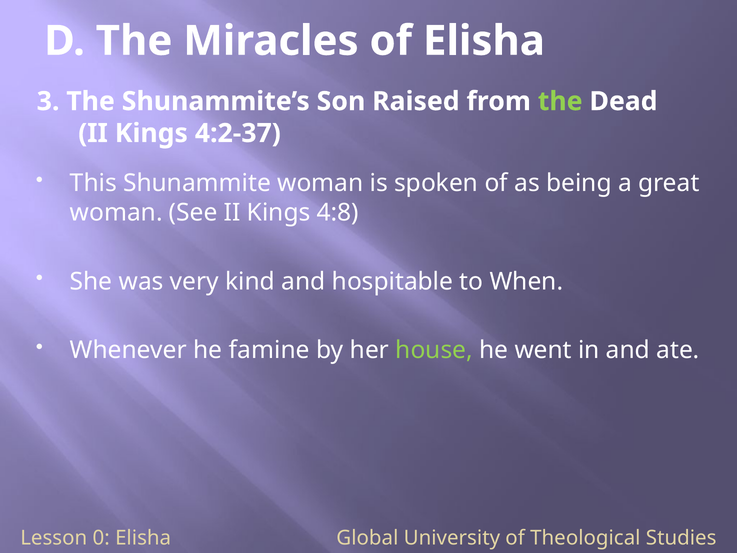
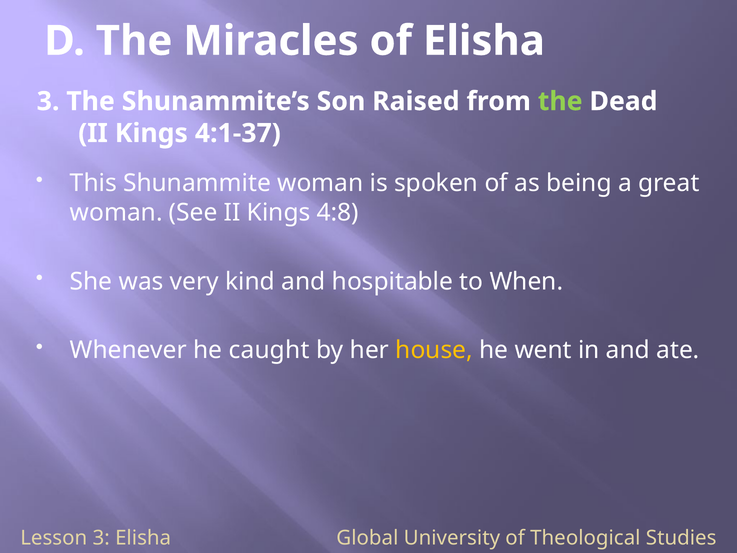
4:2-37: 4:2-37 -> 4:1-37
famine: famine -> caught
house colour: light green -> yellow
Lesson 0: 0 -> 3
